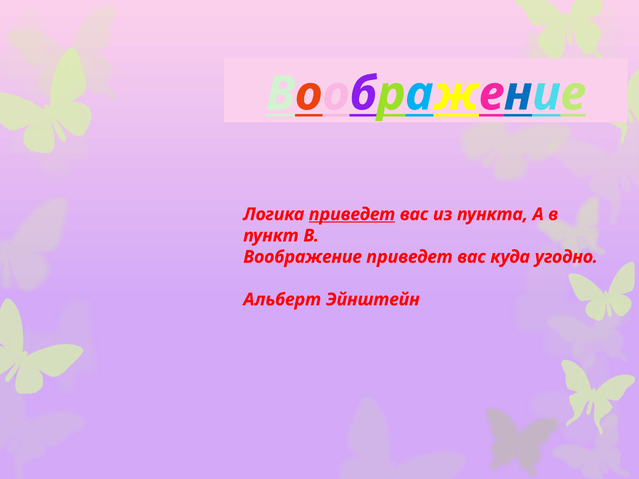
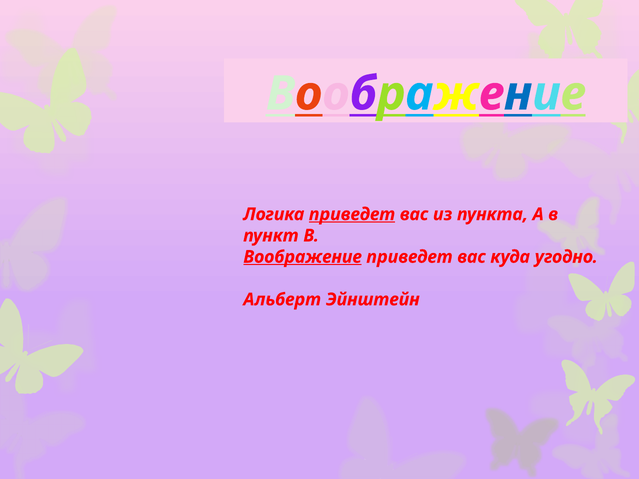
Воображение at (303, 257) underline: none -> present
